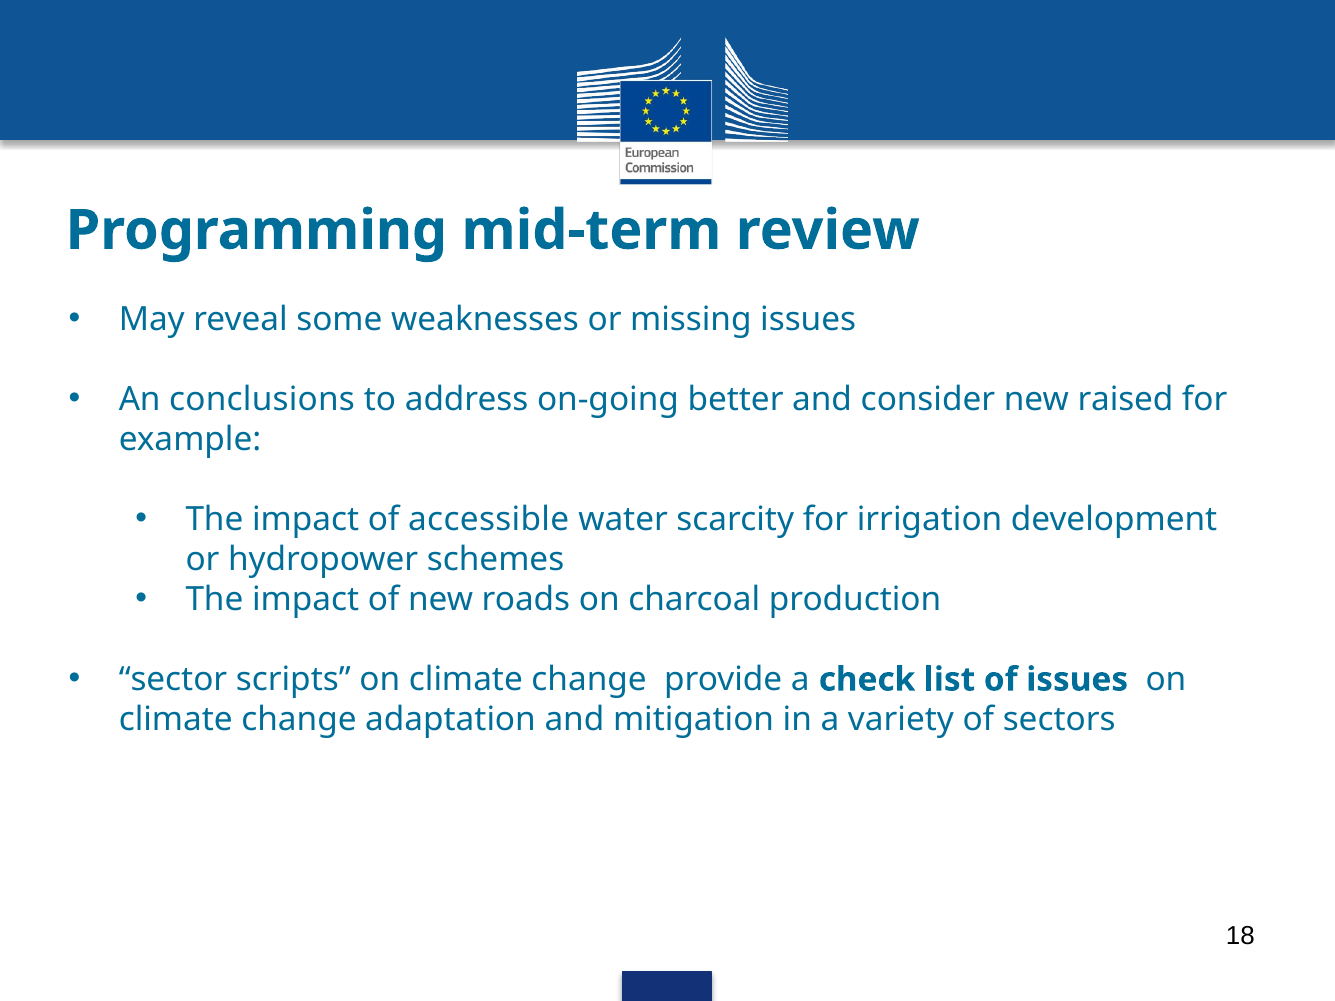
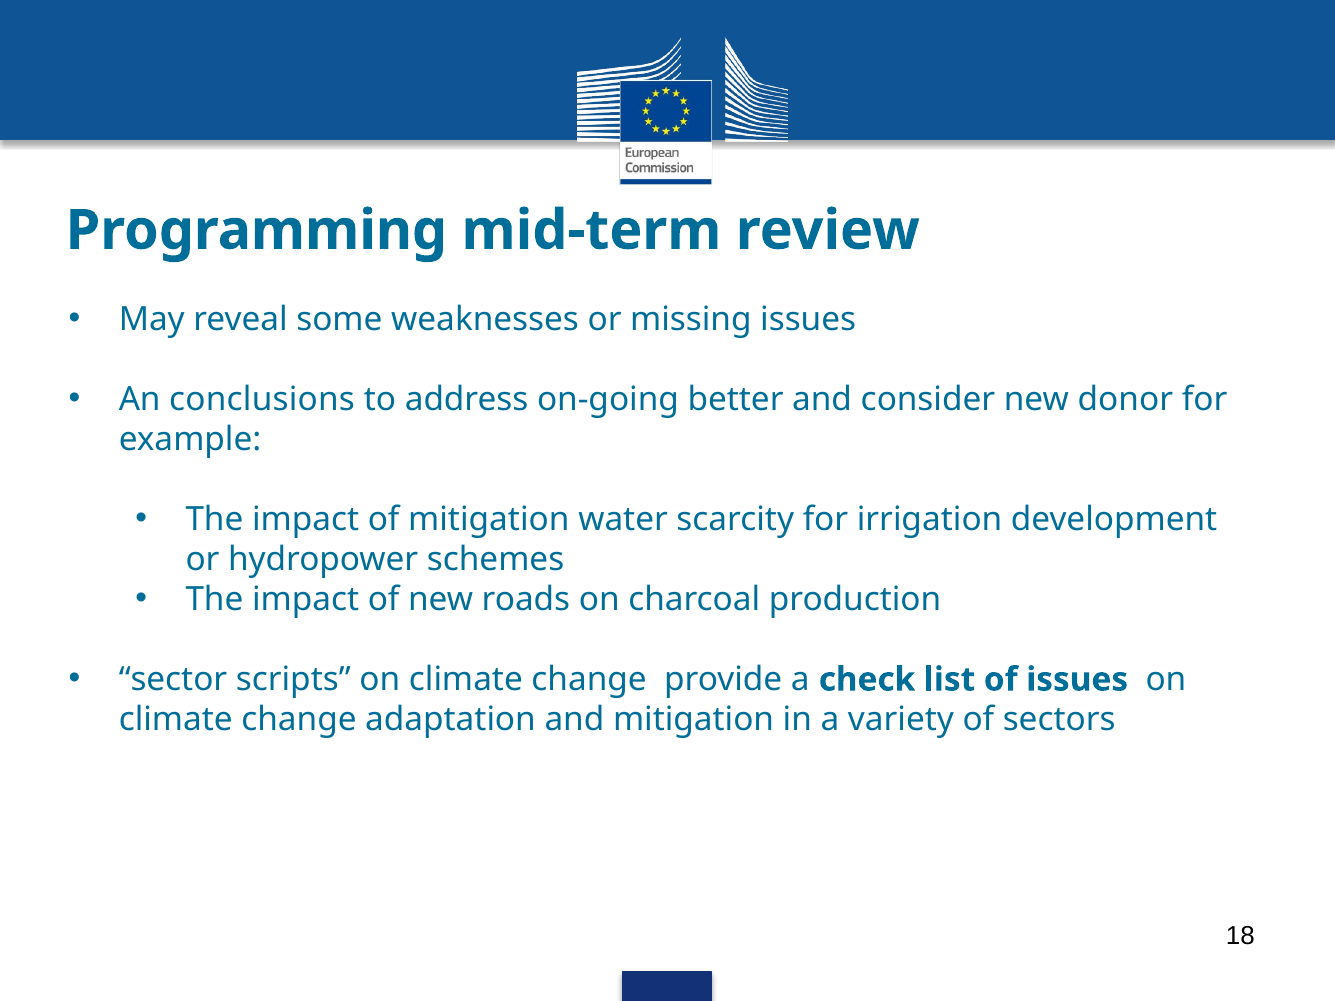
raised: raised -> donor
of accessible: accessible -> mitigation
